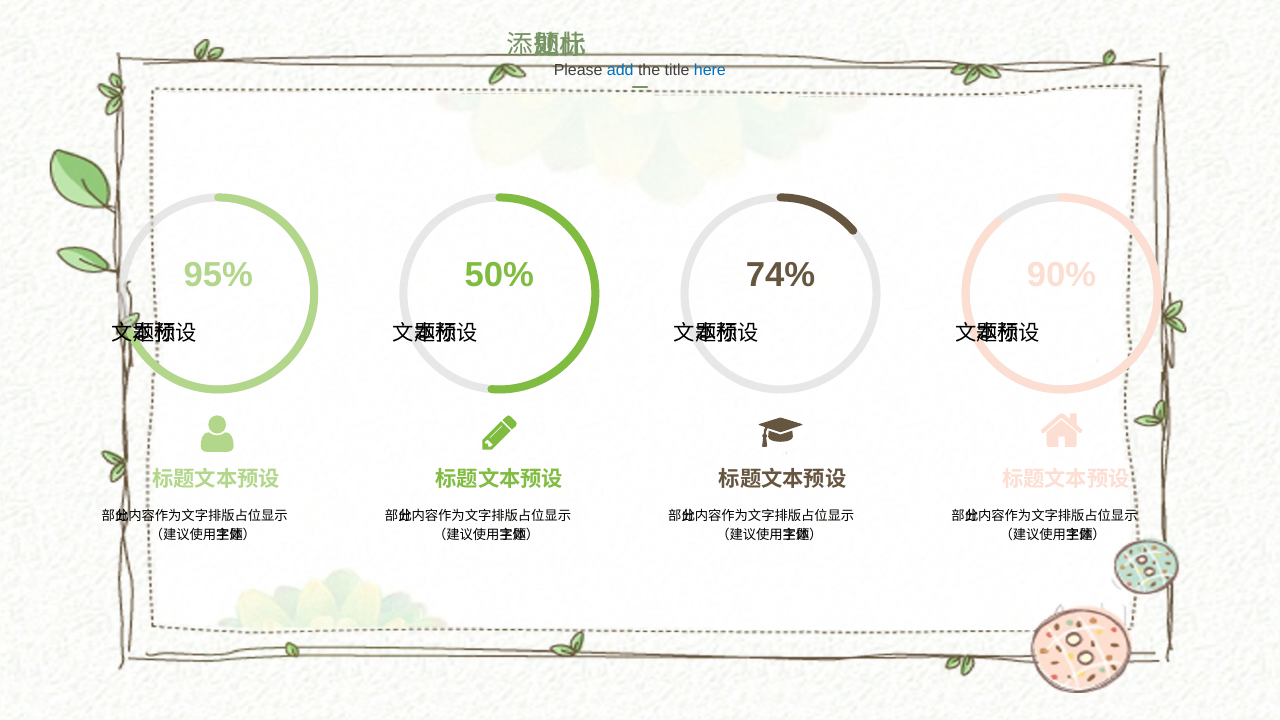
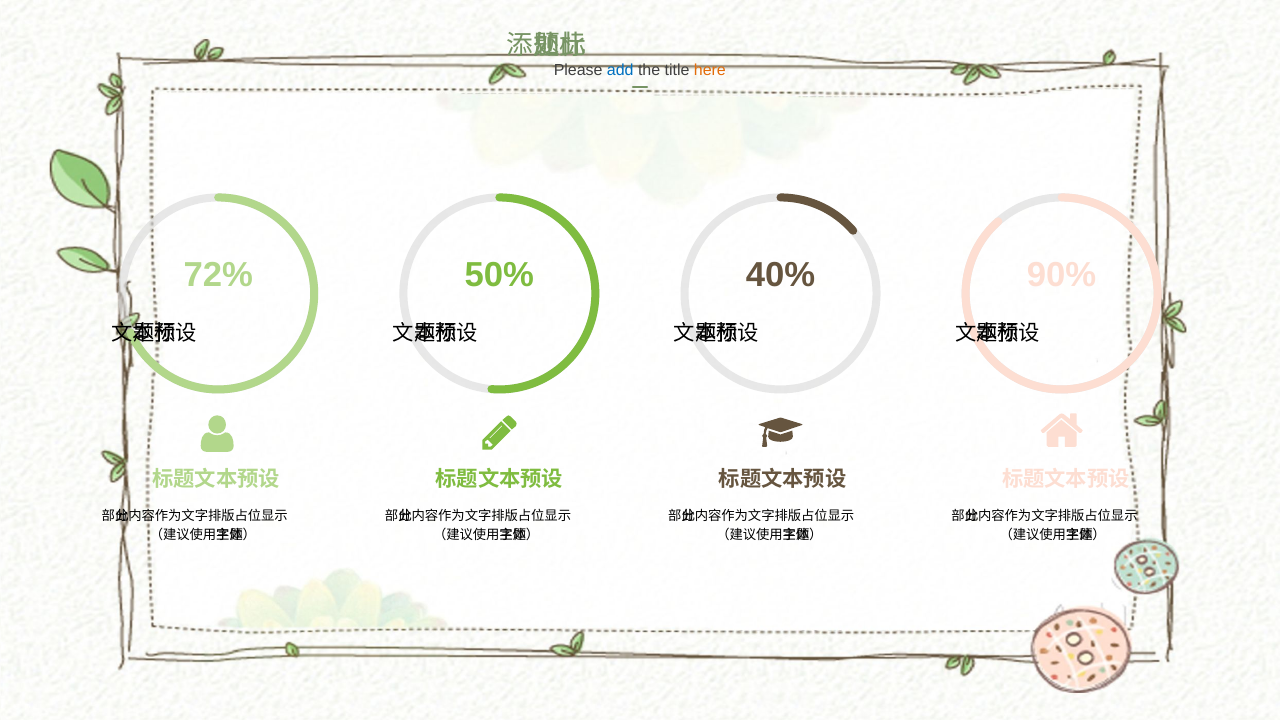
here colour: blue -> orange
95%: 95% -> 72%
74%: 74% -> 40%
